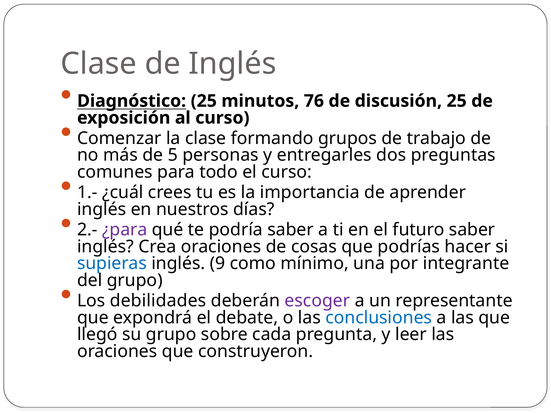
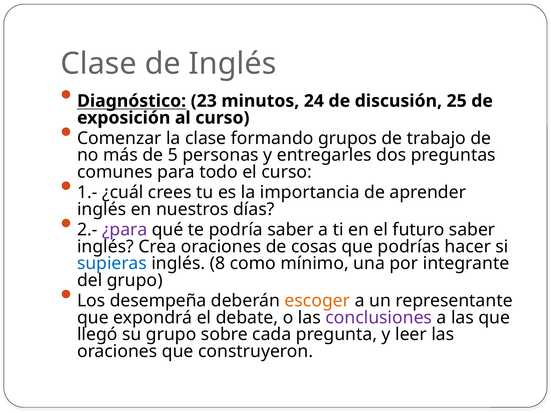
Diagnóstico 25: 25 -> 23
76: 76 -> 24
9: 9 -> 8
debilidades: debilidades -> desempeña
escoger colour: purple -> orange
conclusiones colour: blue -> purple
